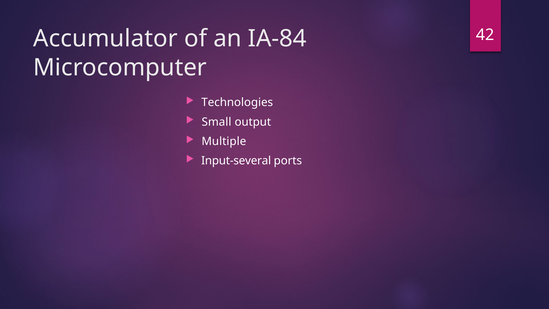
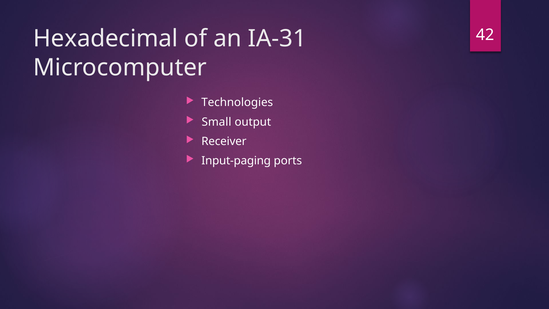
Accumulator: Accumulator -> Hexadecimal
IA-84: IA-84 -> IA-31
Multiple: Multiple -> Receiver
Input-several: Input-several -> Input-paging
